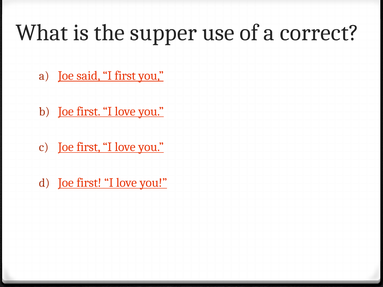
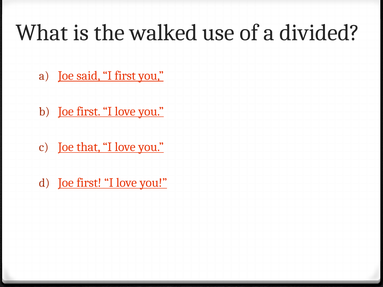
supper: supper -> walked
correct: correct -> divided
first at (88, 147): first -> that
